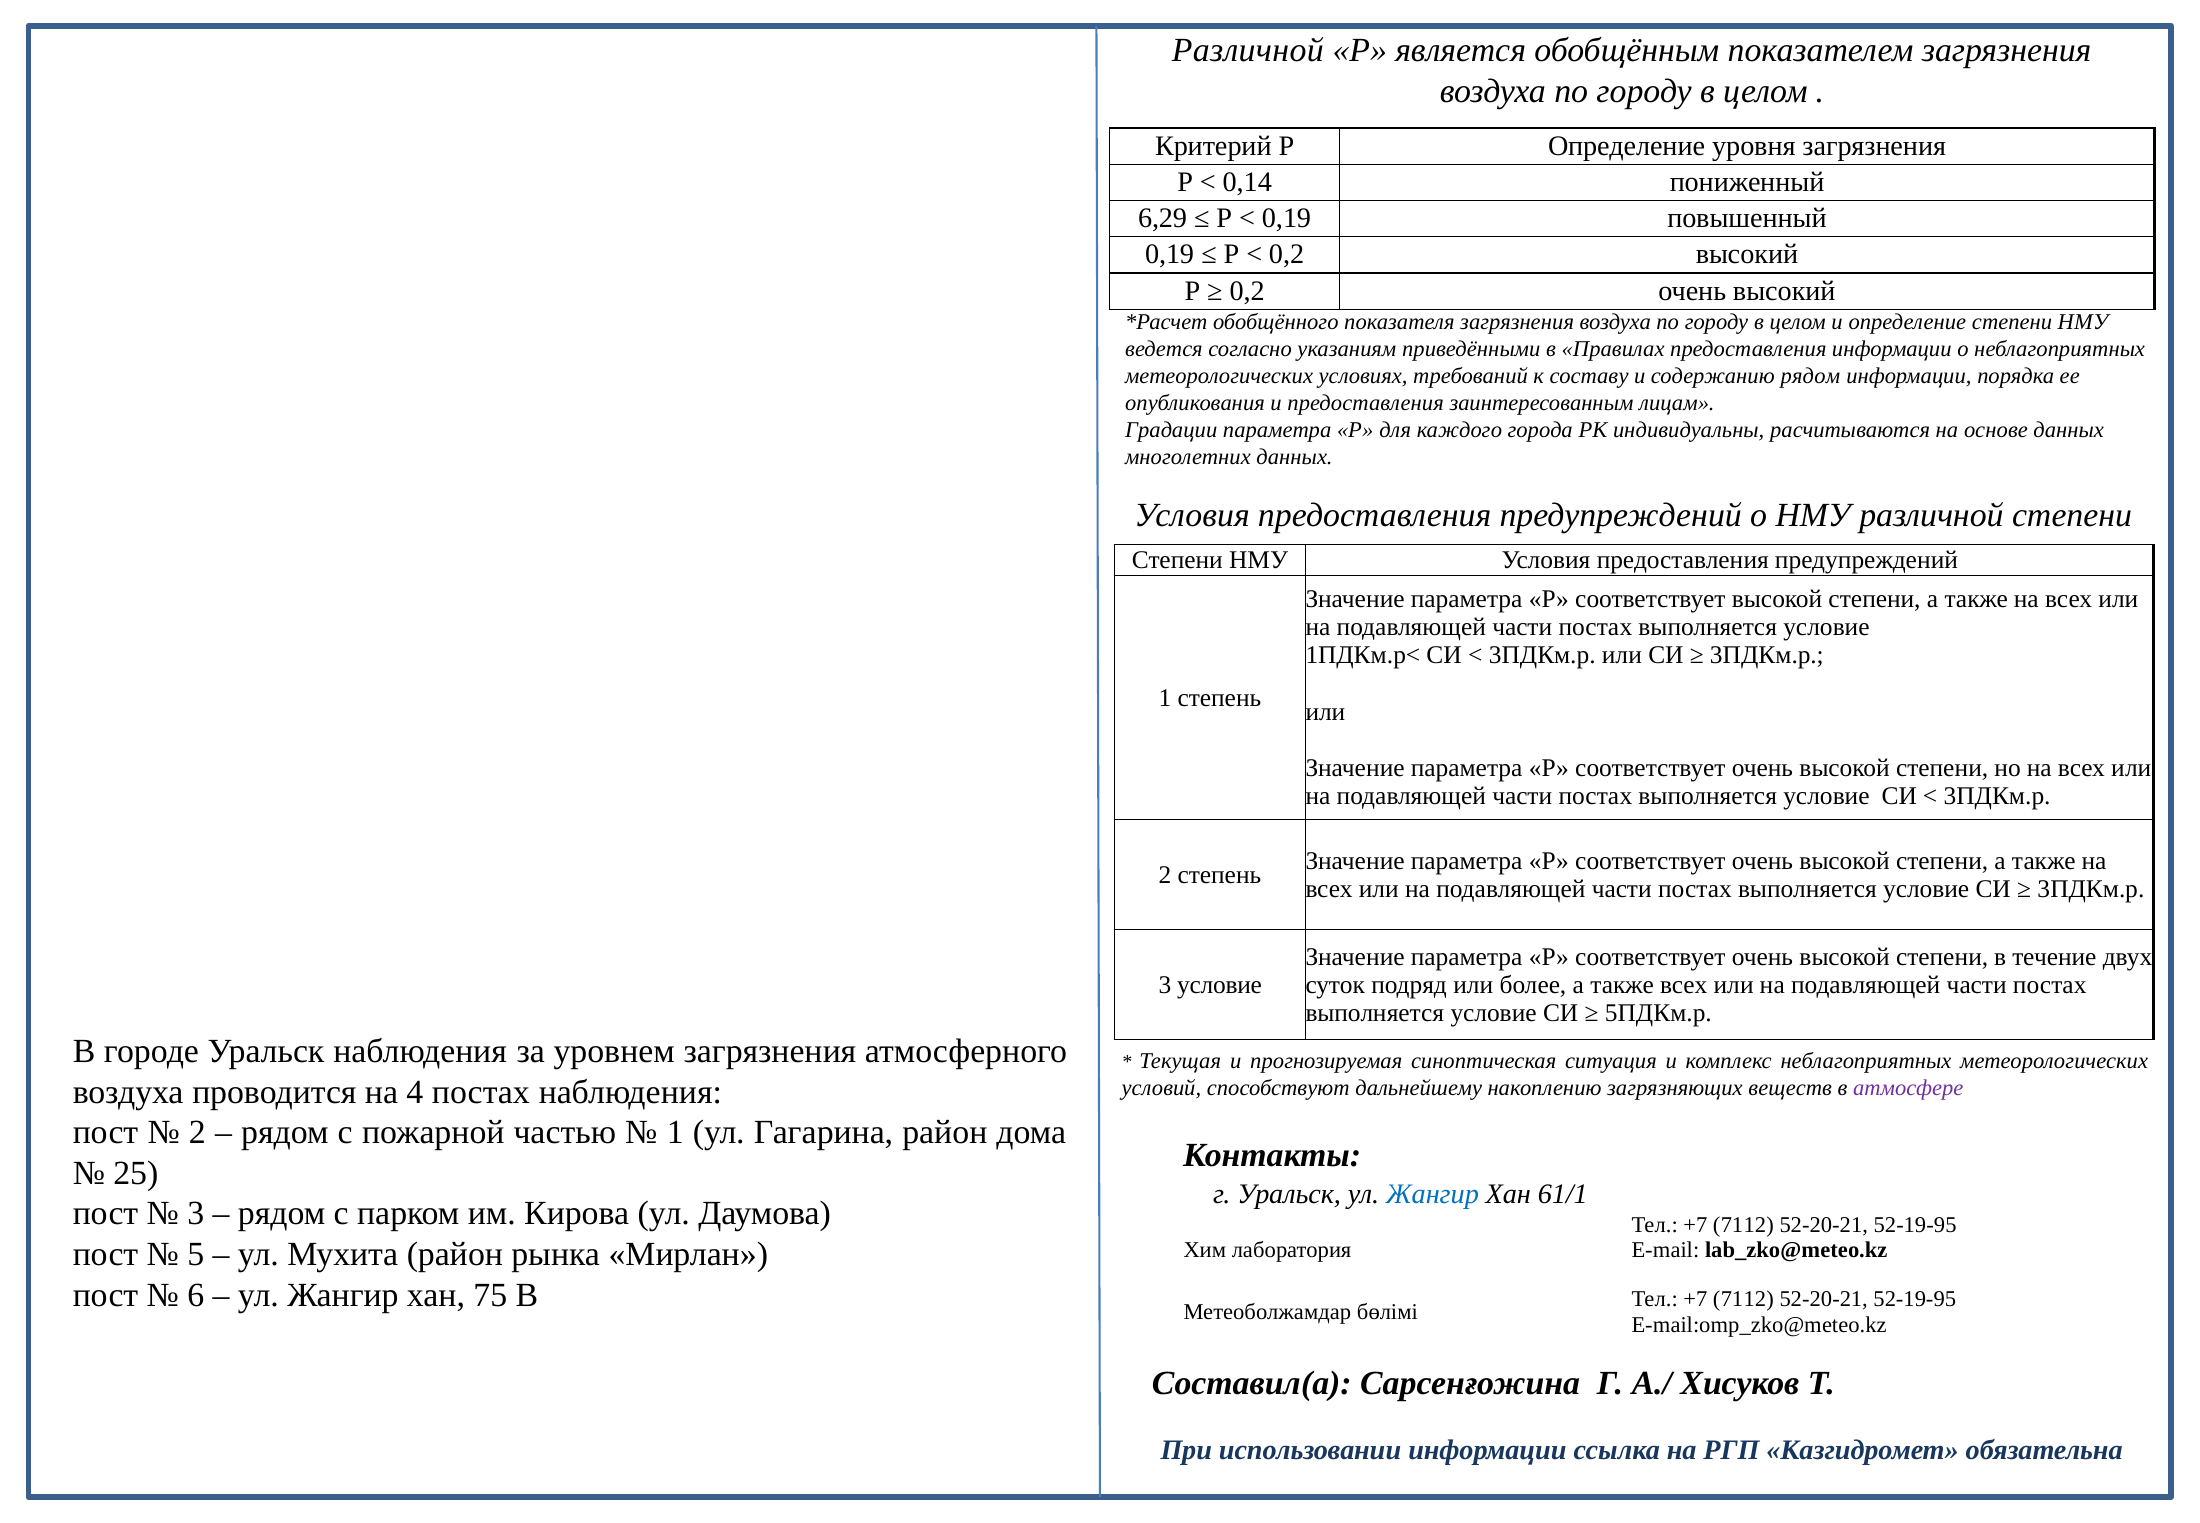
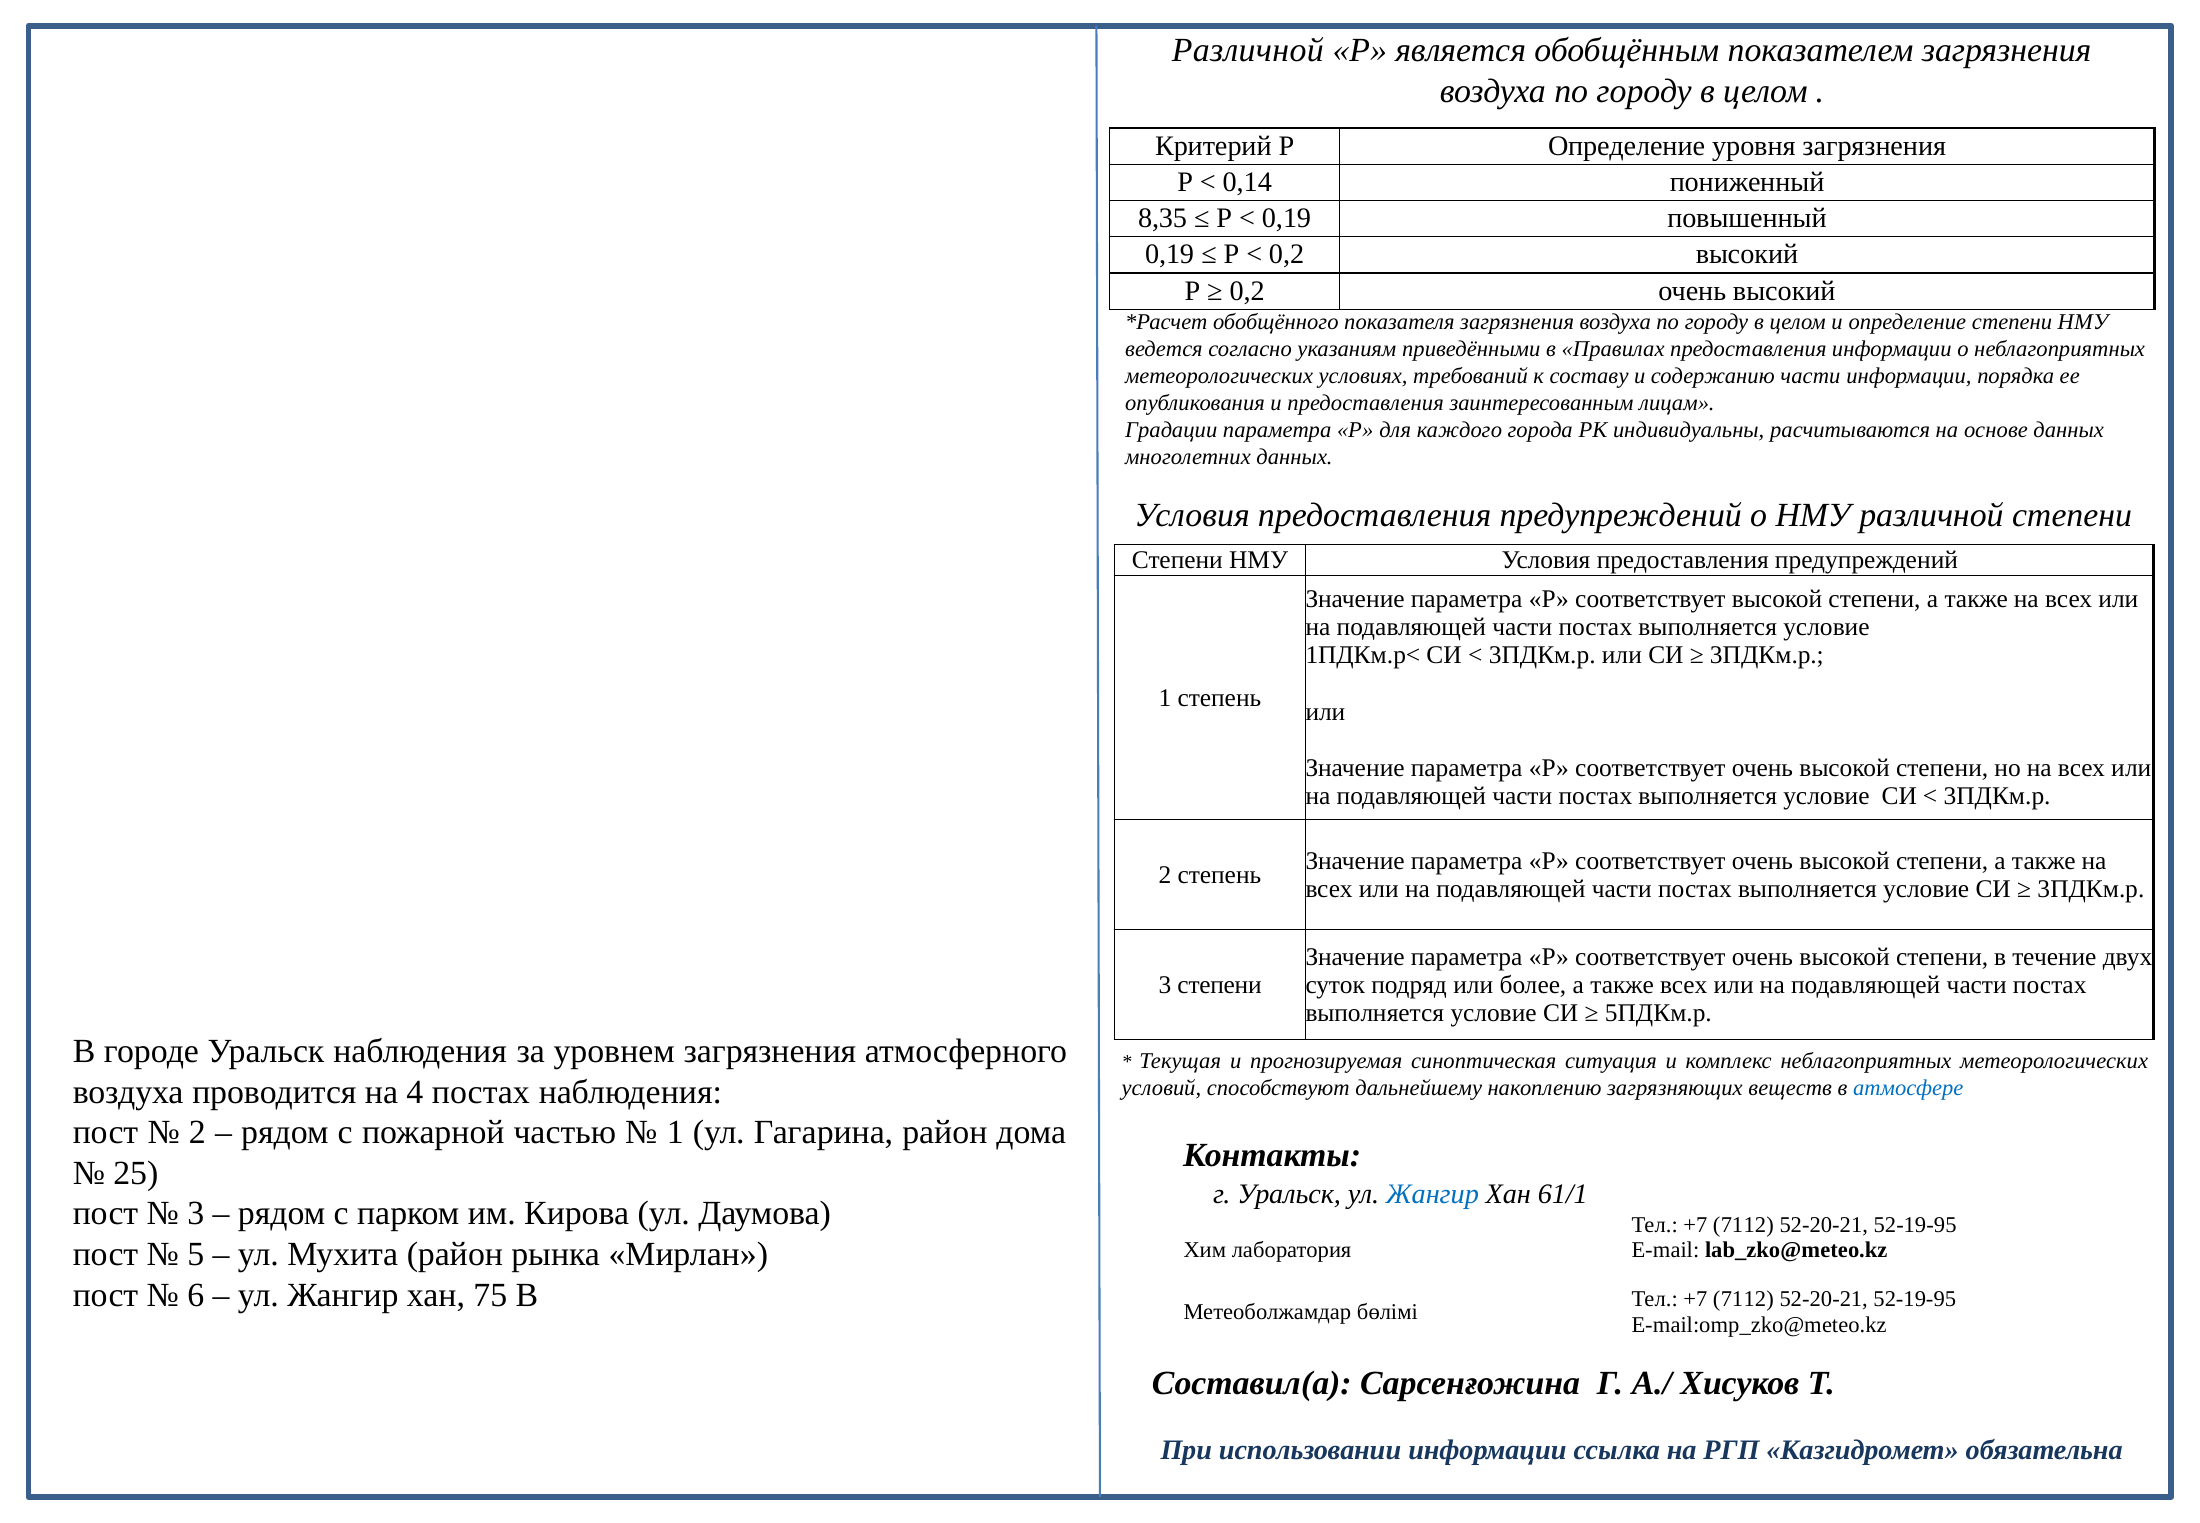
6,29: 6,29 -> 8,35
содержанию рядом: рядом -> части
3 условие: условие -> степени
атмосфере colour: purple -> blue
